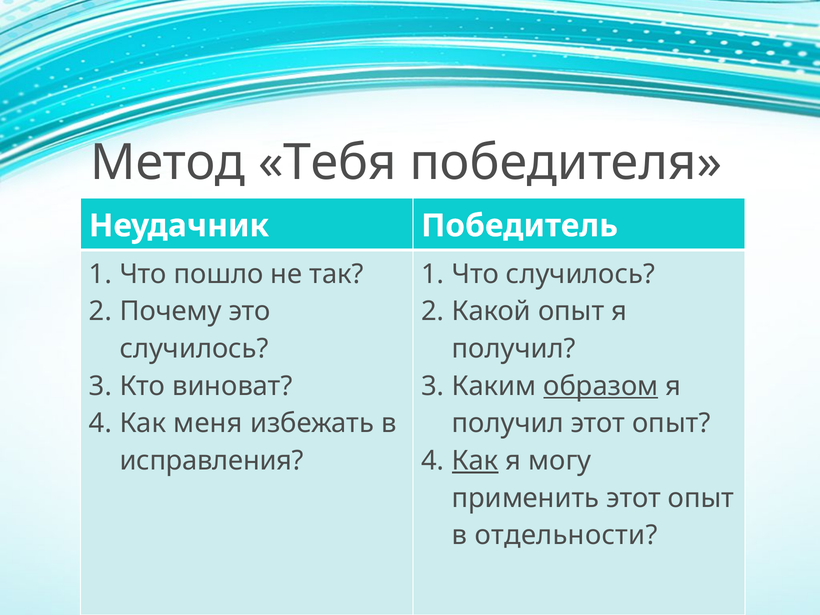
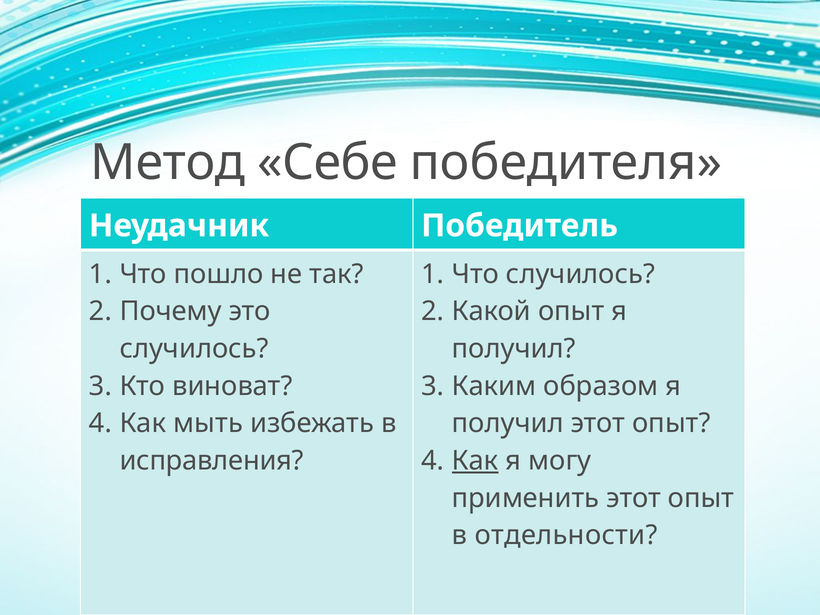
Тебя: Тебя -> Себе
образом underline: present -> none
меня: меня -> мыть
